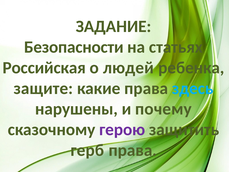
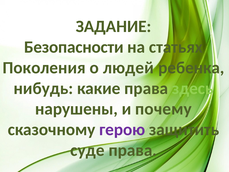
Российская: Российская -> Поколения
защите: защите -> нибудь
здесь colour: light blue -> light green
герб: герб -> суде
